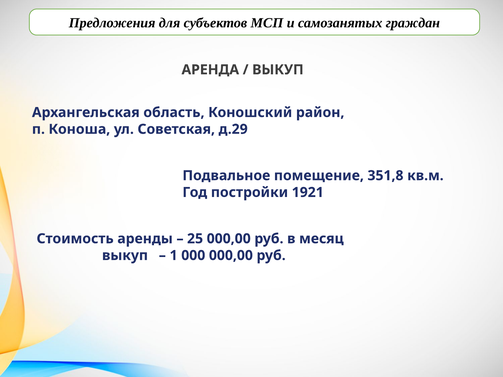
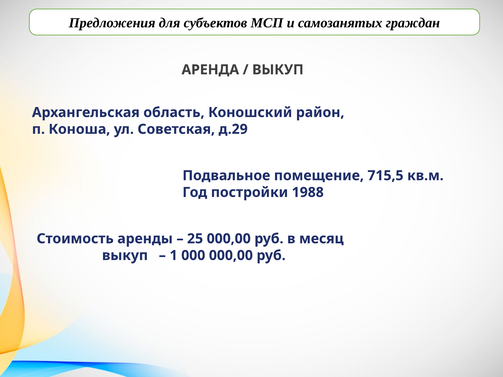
351,8: 351,8 -> 715,5
1921: 1921 -> 1988
